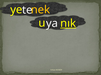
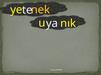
nık underline: present -> none
